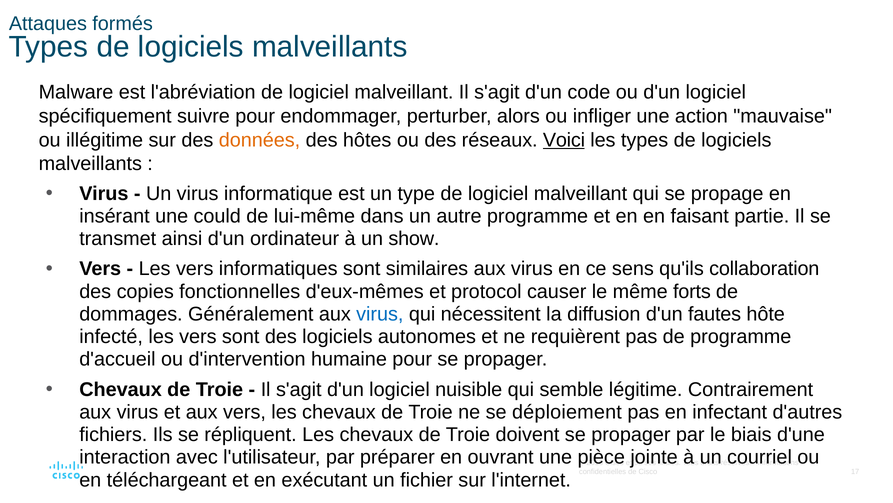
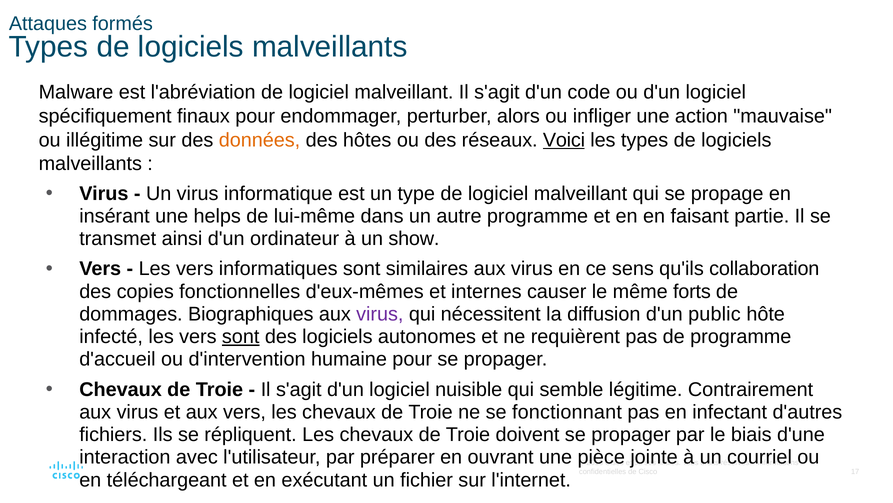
suivre: suivre -> finaux
could: could -> helps
protocol: protocol -> internes
Généralement: Généralement -> Biographiques
virus at (380, 314) colour: blue -> purple
fautes: fautes -> public
sont at (241, 336) underline: none -> present
déploiement: déploiement -> fonctionnant
